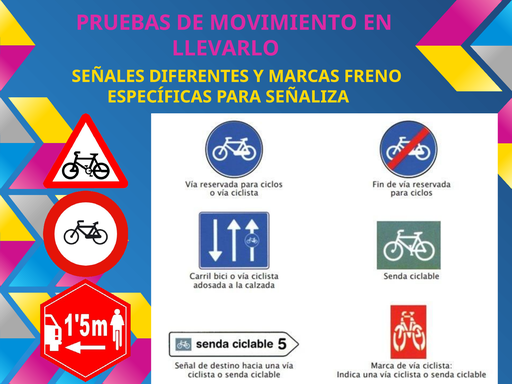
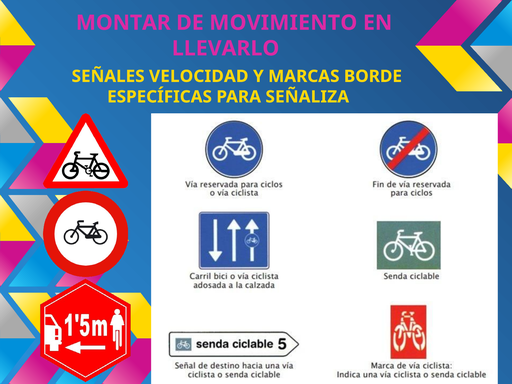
PRUEBAS: PRUEBAS -> MONTAR
DIFERENTES: DIFERENTES -> VELOCIDAD
FRENO: FRENO -> BORDE
